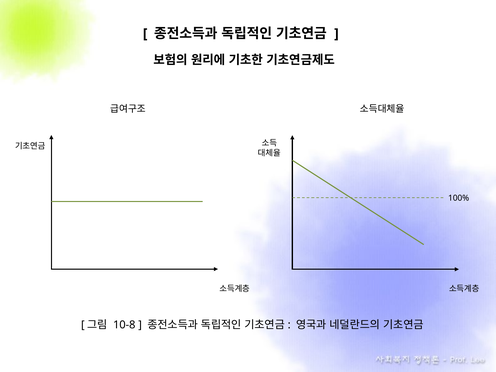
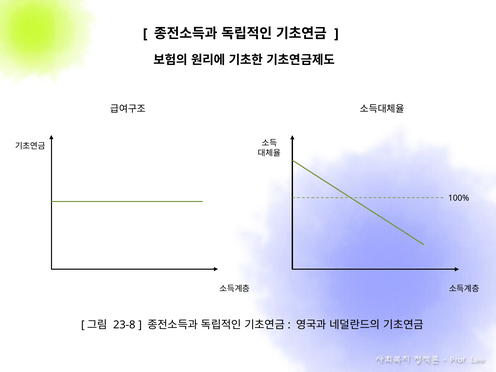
10-8: 10-8 -> 23-8
